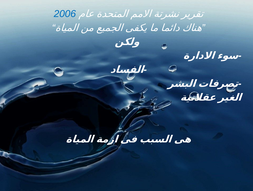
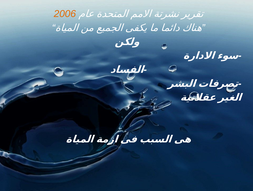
2006 colour: blue -> orange
